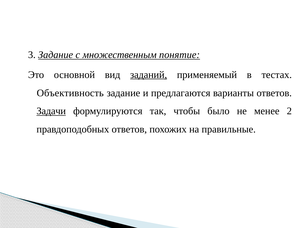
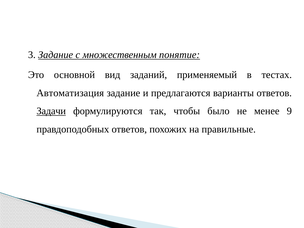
заданий underline: present -> none
Объективность: Объективность -> Автоматизация
2: 2 -> 9
